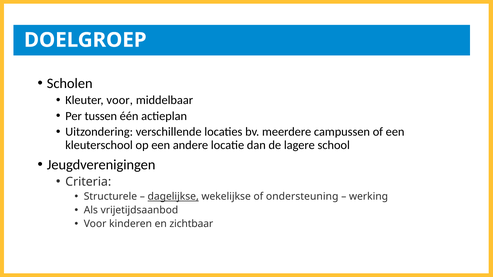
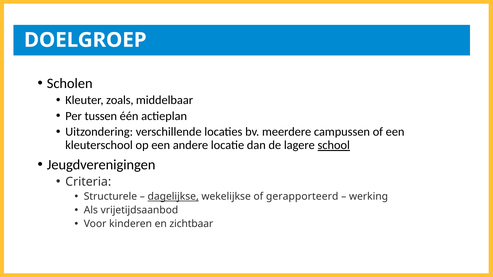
Kleuter voor: voor -> zoals
school underline: none -> present
ondersteuning: ondersteuning -> gerapporteerd
